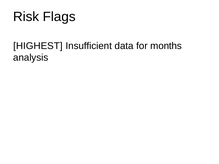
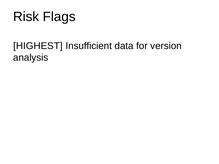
months: months -> version
